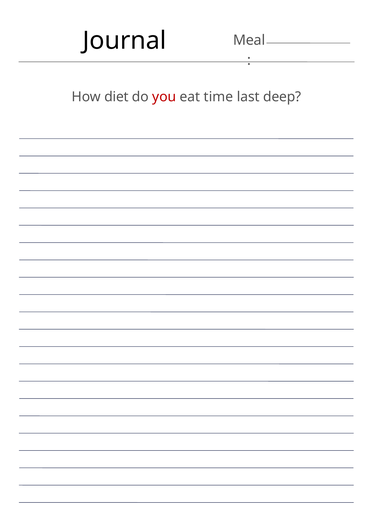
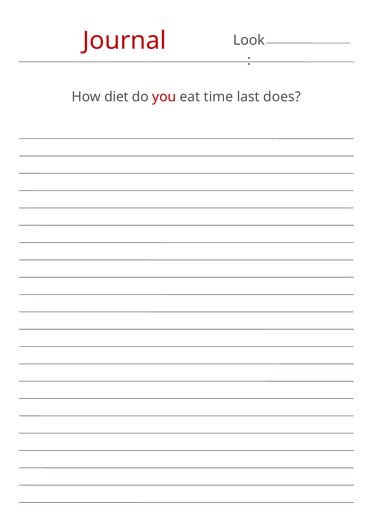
Journal colour: black -> red
Meal: Meal -> Look
deep: deep -> does
